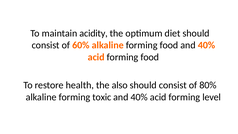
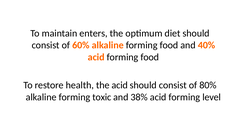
acidity: acidity -> enters
the also: also -> acid
40% at (139, 97): 40% -> 38%
